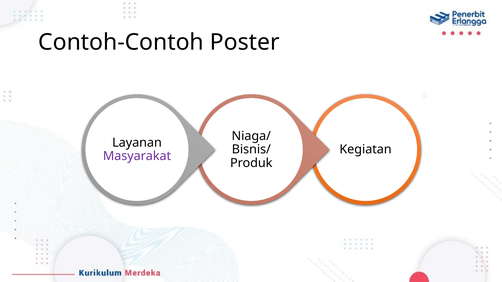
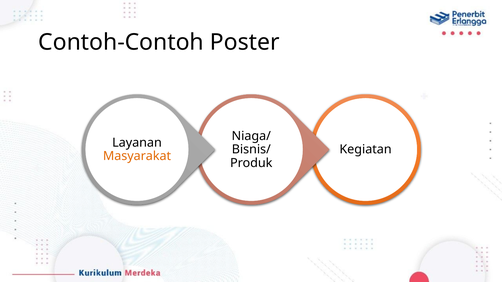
Masyarakat colour: purple -> orange
